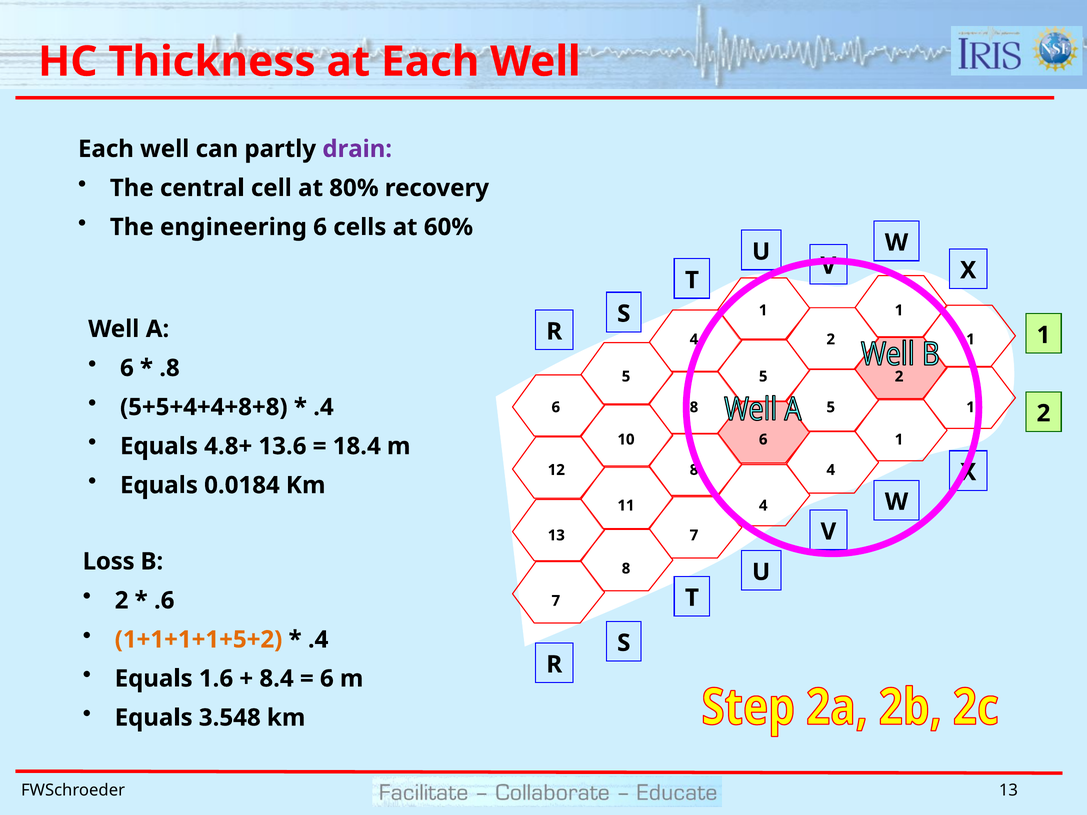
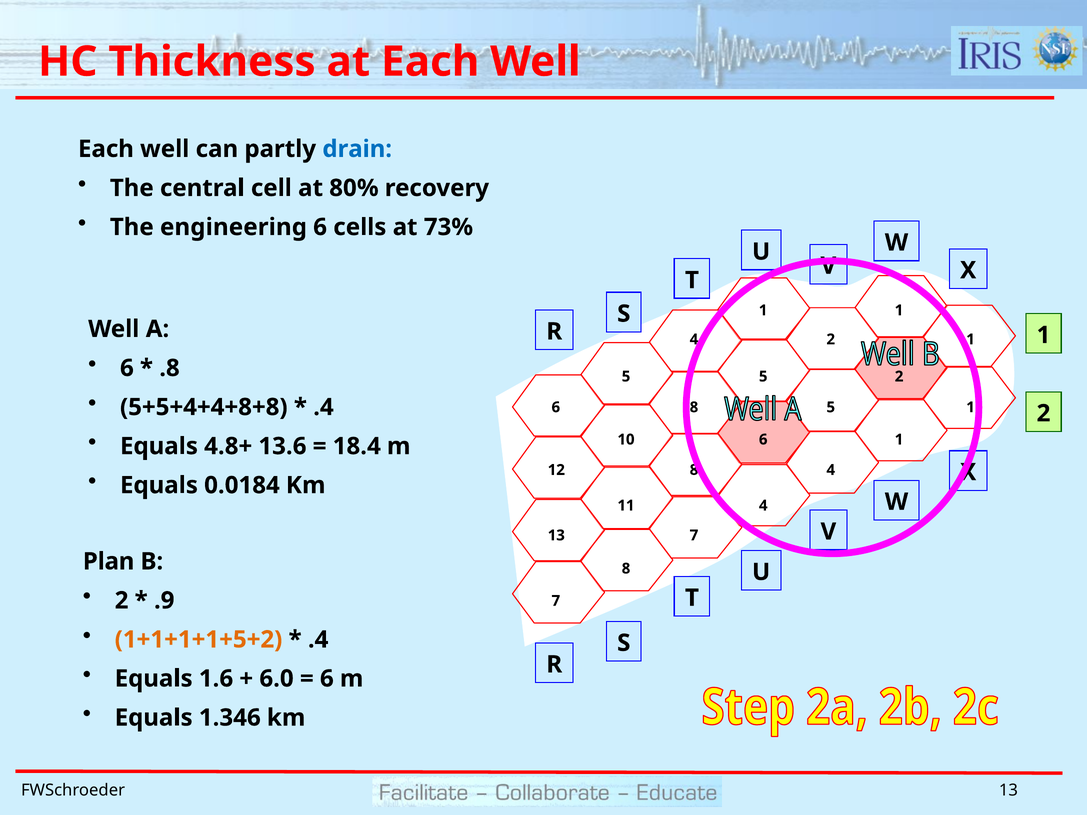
drain colour: purple -> blue
60%: 60% -> 73%
Loss: Loss -> Plan
.6: .6 -> .9
8.4: 8.4 -> 6.0
3.548: 3.548 -> 1.346
